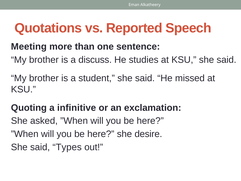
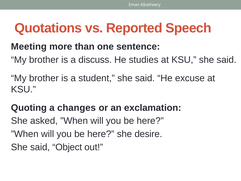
missed: missed -> excuse
infinitive: infinitive -> changes
Types: Types -> Object
